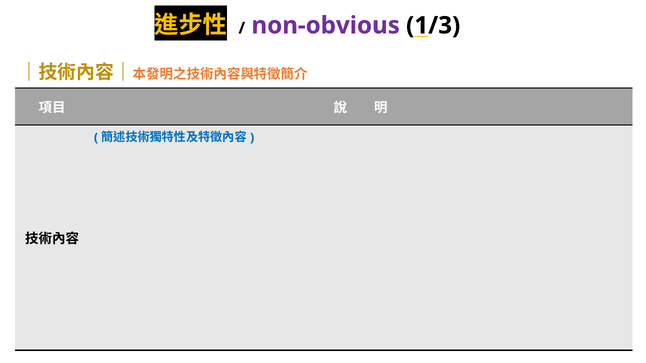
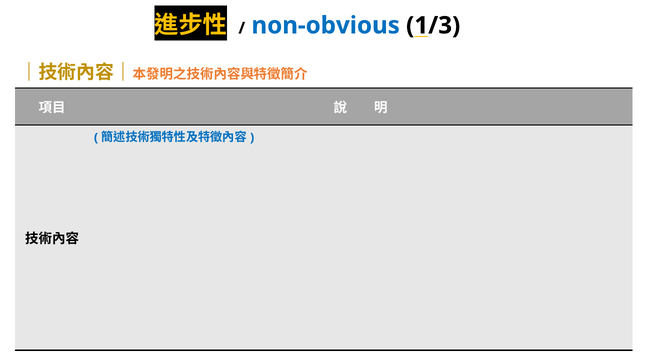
non-obvious colour: purple -> blue
